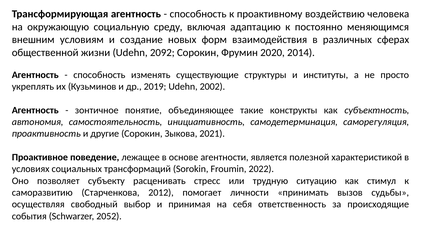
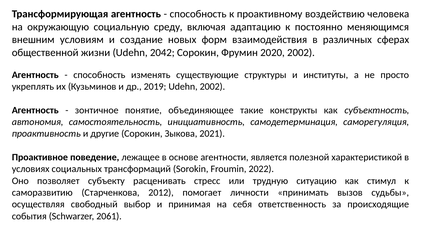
2092: 2092 -> 2042
2020 2014: 2014 -> 2002
2052: 2052 -> 2061
